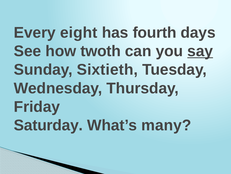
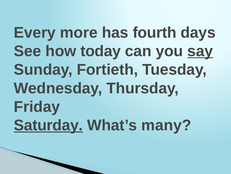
eight: eight -> more
twoth: twoth -> today
Sixtieth: Sixtieth -> Fortieth
Saturday underline: none -> present
